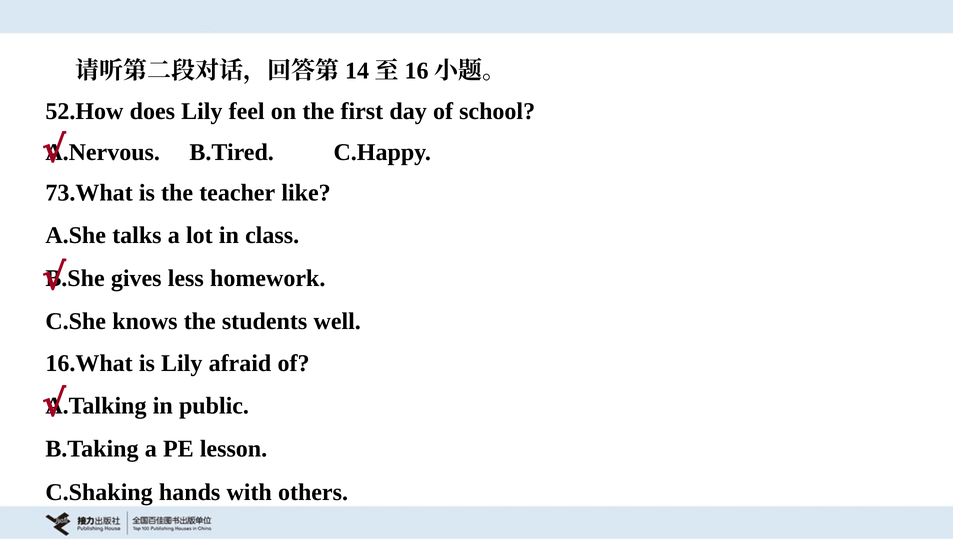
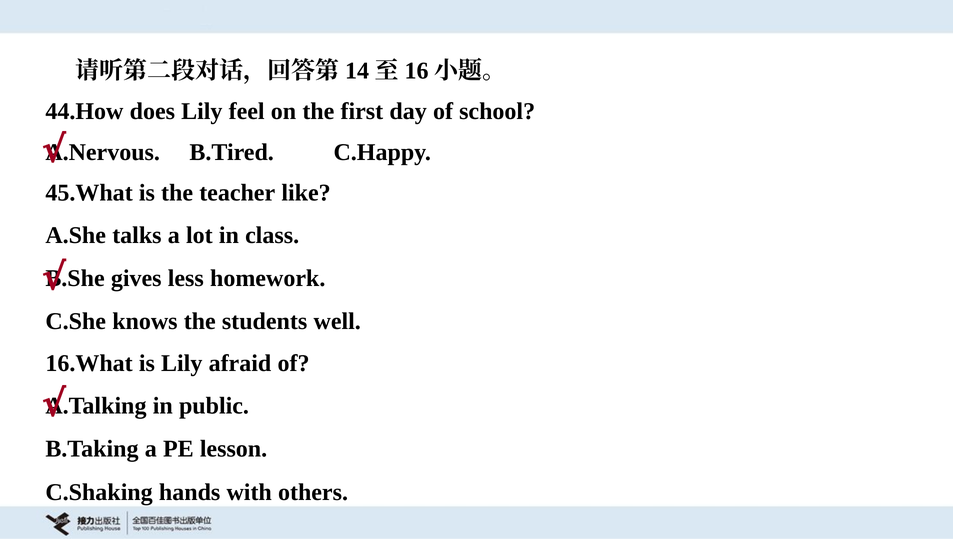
52.How: 52.How -> 44.How
73.What: 73.What -> 45.What
